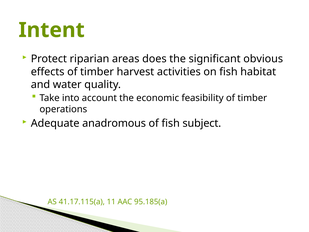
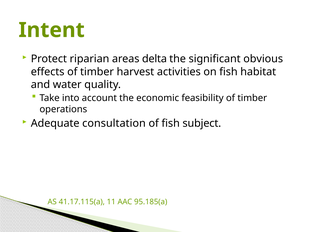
does: does -> delta
anadromous: anadromous -> consultation
